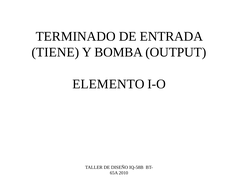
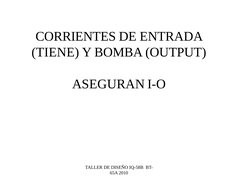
TERMINADO: TERMINADO -> CORRIENTES
ELEMENTO: ELEMENTO -> ASEGURAN
